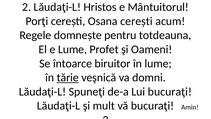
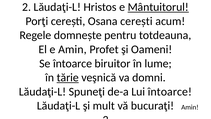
Mântuitorul underline: none -> present
e Lume: Lume -> Amin
Lui bucuraţi: bucuraţi -> întoarce
